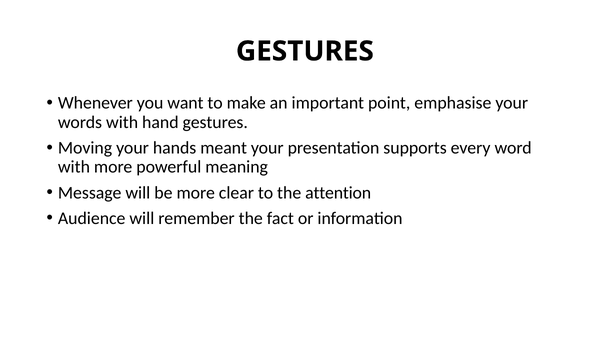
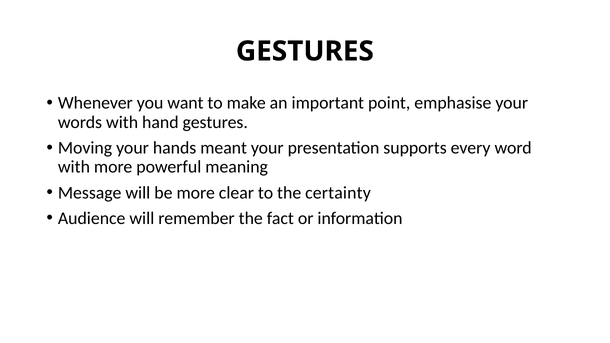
attention: attention -> certainty
